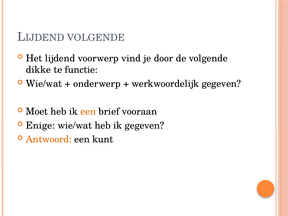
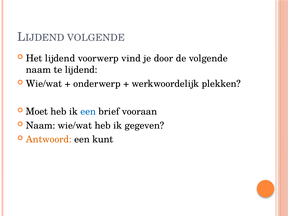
dikke at (38, 70): dikke -> naam
te functie: functie -> lijdend
werkwoordelijk gegeven: gegeven -> plekken
een at (88, 112) colour: orange -> blue
Enige at (40, 125): Enige -> Naam
